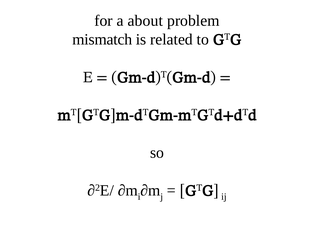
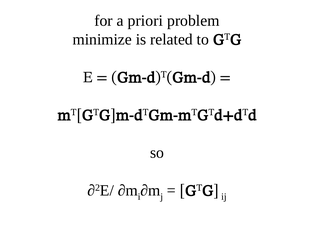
about: about -> priori
mismatch: mismatch -> minimize
